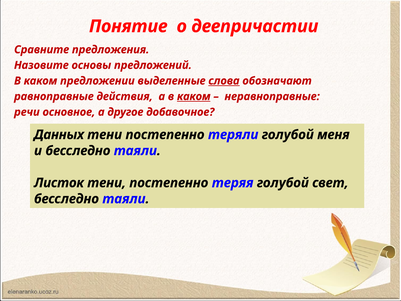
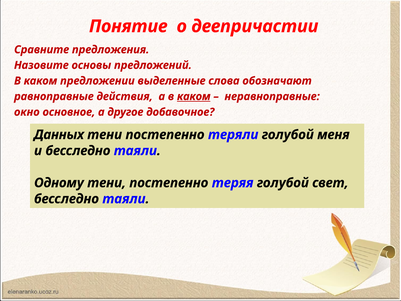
слова underline: present -> none
речи: речи -> окно
Листок: Листок -> Одному
